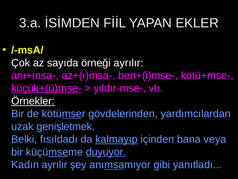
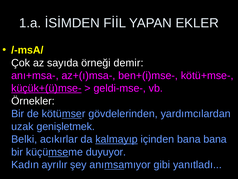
3.a: 3.a -> 1.a
örneği ayrılır: ayrılır -> demir
yıldır-mse-: yıldır-mse- -> geldi-mse-
Örnekler underline: present -> none
fısıldadı: fısıldadı -> acıkırlar
bana veya: veya -> bana
duyuyor underline: present -> none
